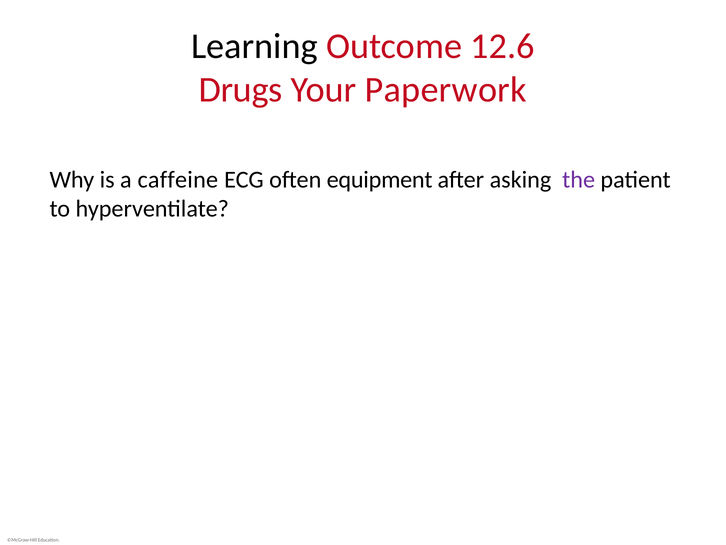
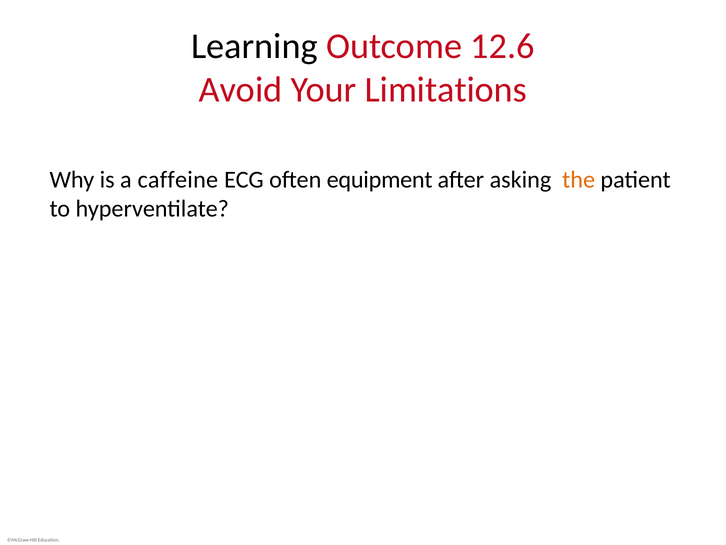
Drugs: Drugs -> Avoid
Paperwork: Paperwork -> Limitations
the colour: purple -> orange
